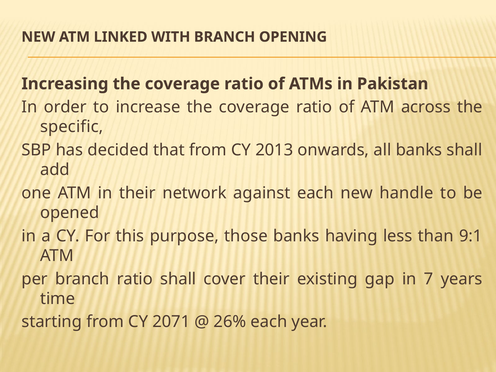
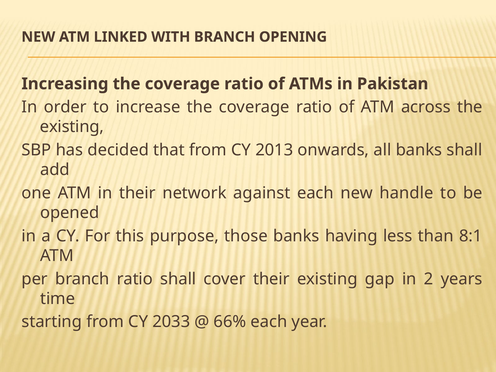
specific at (72, 127): specific -> existing
9:1: 9:1 -> 8:1
7: 7 -> 2
2071: 2071 -> 2033
26%: 26% -> 66%
